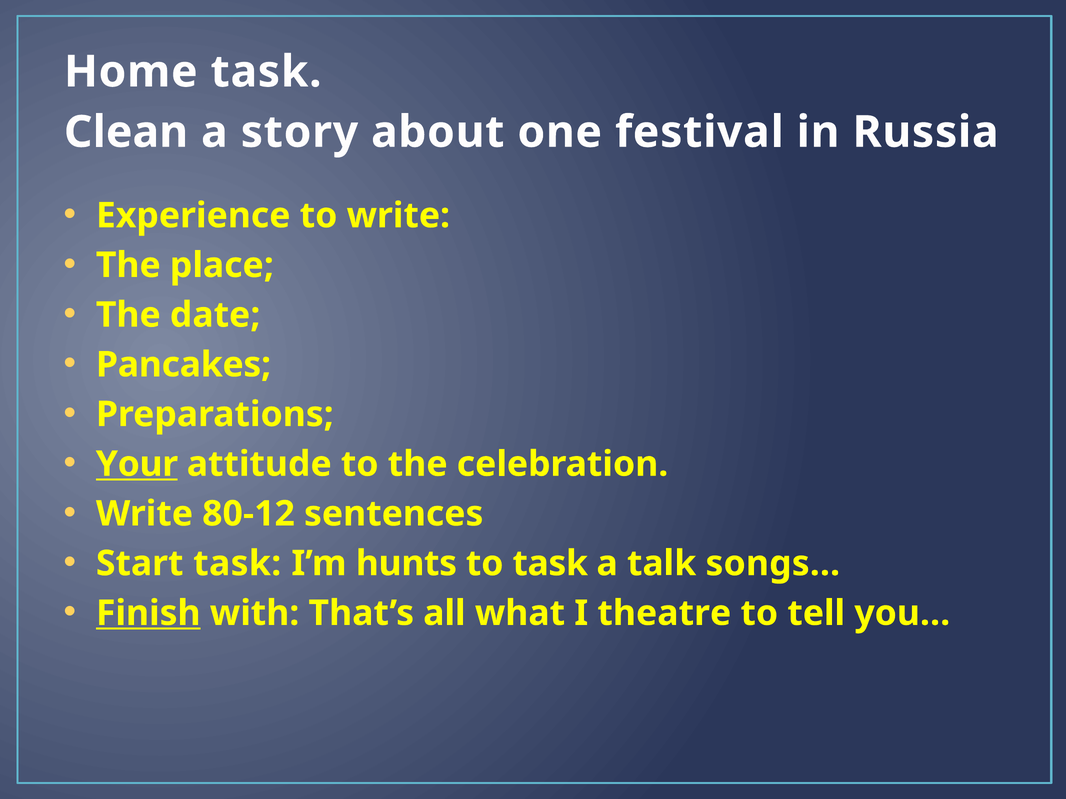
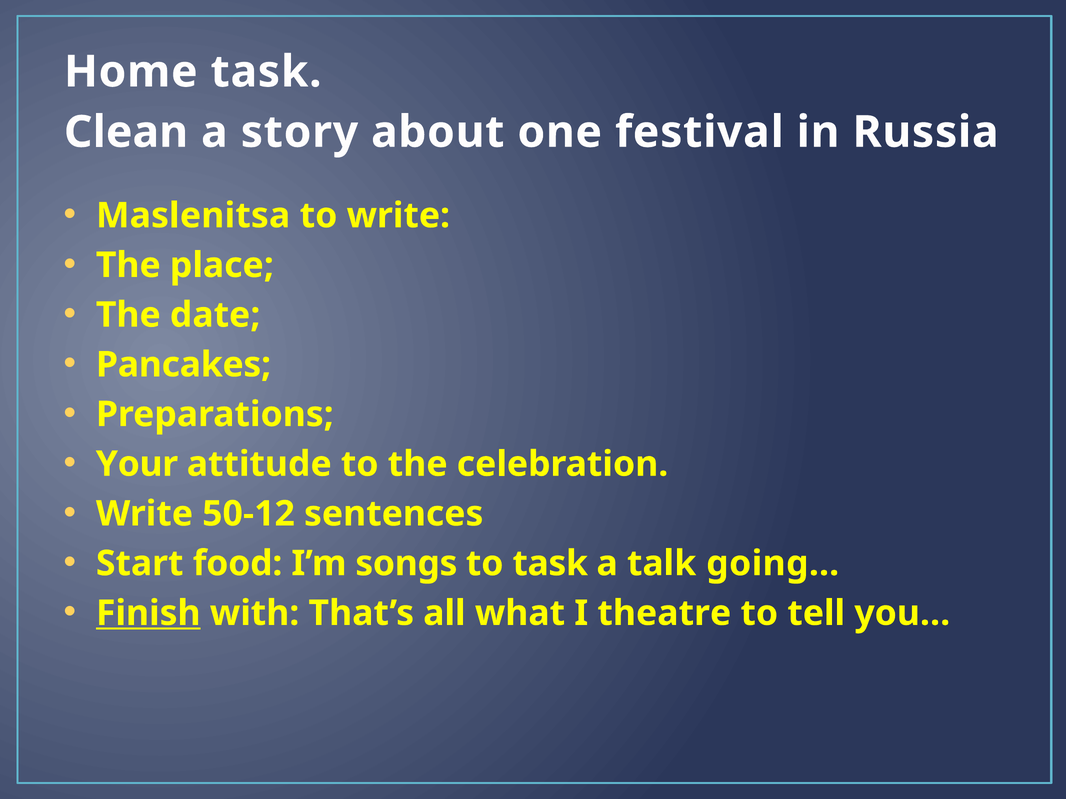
Experience: Experience -> Maslenitsa
Your underline: present -> none
80-12: 80-12 -> 50-12
Start task: task -> food
hunts: hunts -> songs
songs…: songs… -> going…
